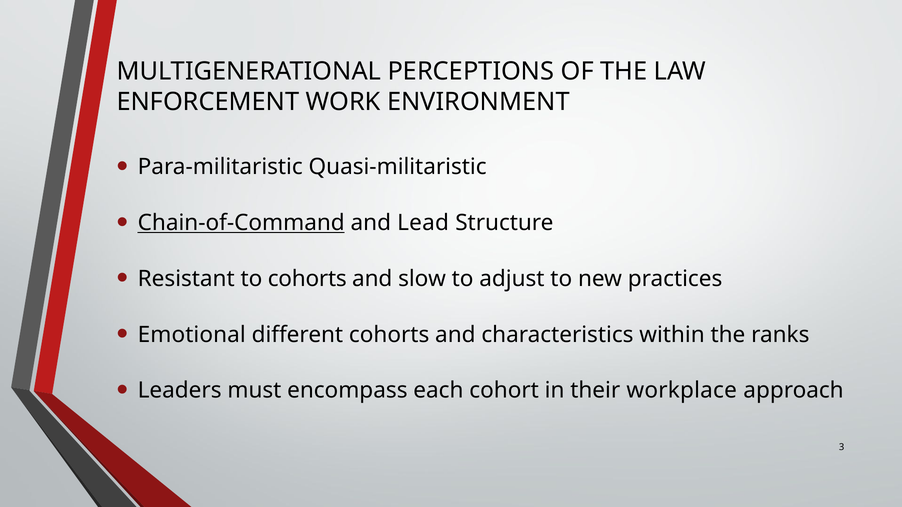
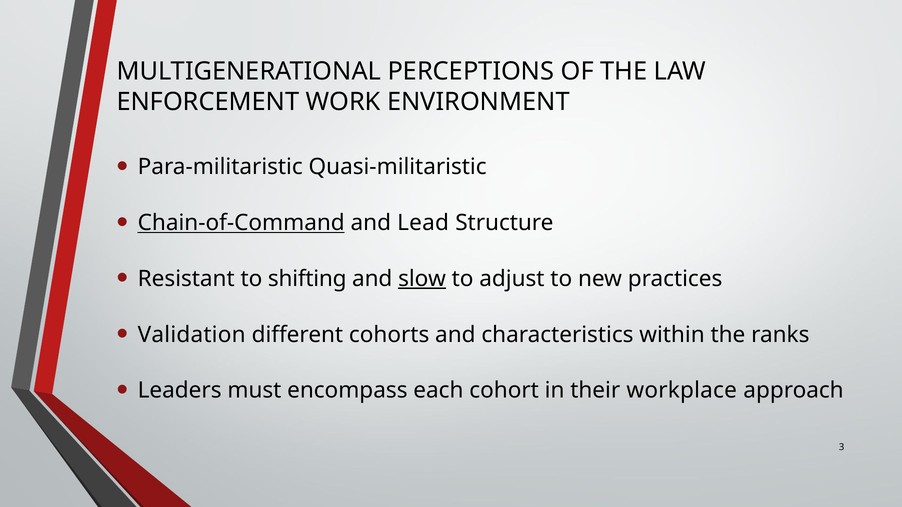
to cohorts: cohorts -> shifting
slow underline: none -> present
Emotional: Emotional -> Validation
